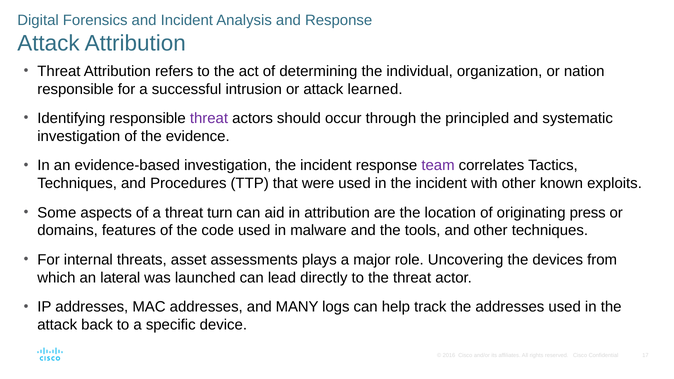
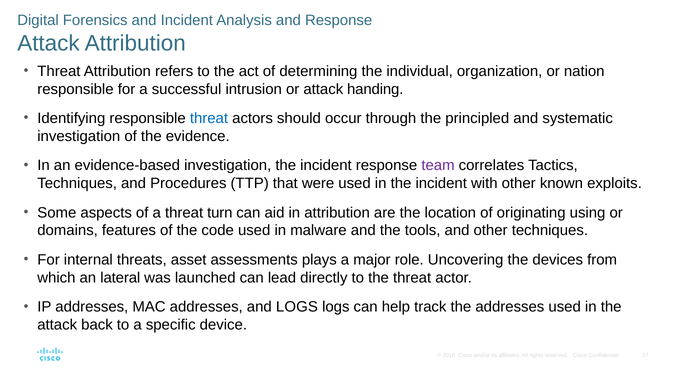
learned: learned -> handing
threat at (209, 118) colour: purple -> blue
press: press -> using
and MANY: MANY -> LOGS
